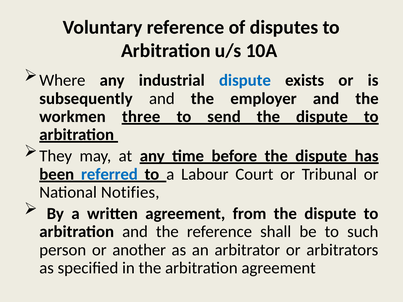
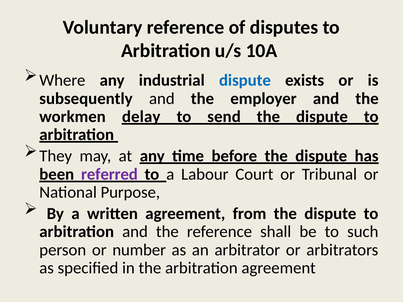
three: three -> delay
referred colour: blue -> purple
Notifies: Notifies -> Purpose
another: another -> number
